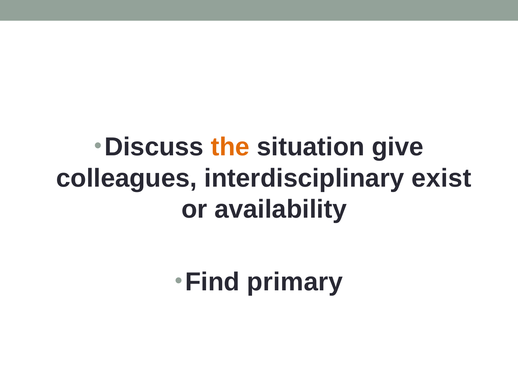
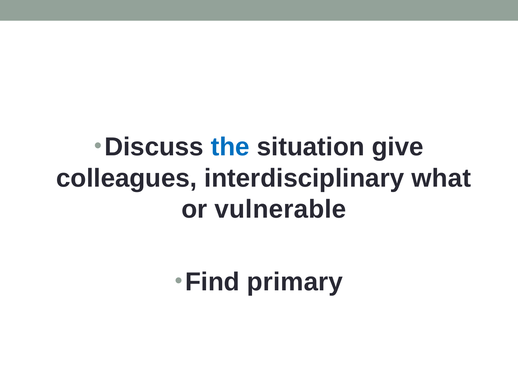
the colour: orange -> blue
exist: exist -> what
availability: availability -> vulnerable
